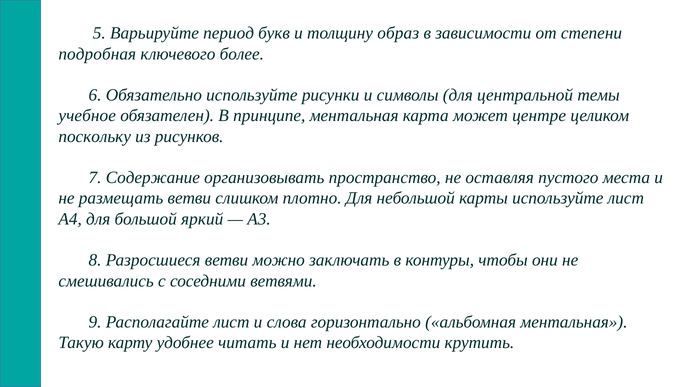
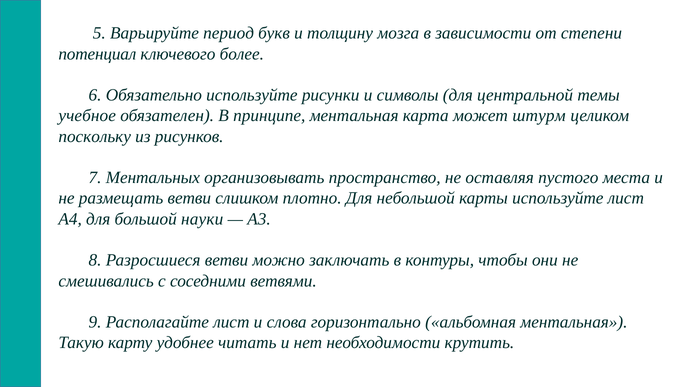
образ: образ -> мозга
подробная: подробная -> потенциал
центре: центре -> штурм
Содержание: Содержание -> Ментальных
яркий: яркий -> науки
